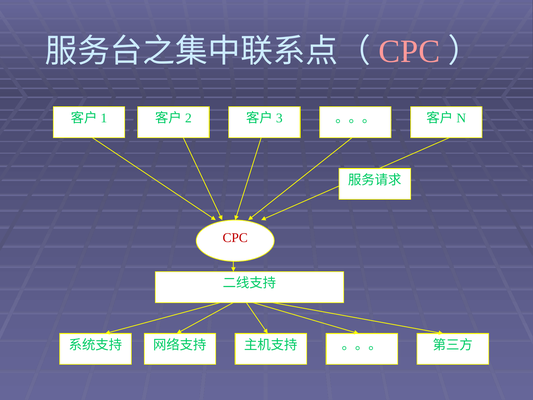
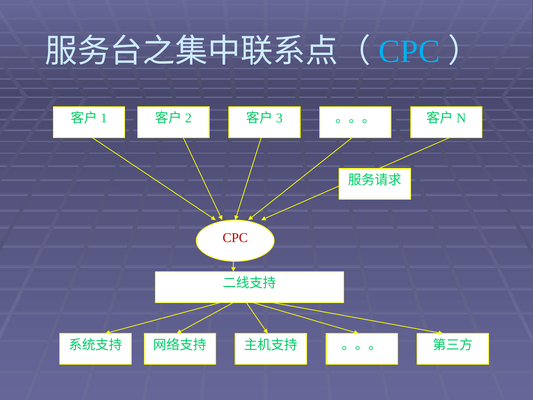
CPC at (409, 51) colour: pink -> light blue
